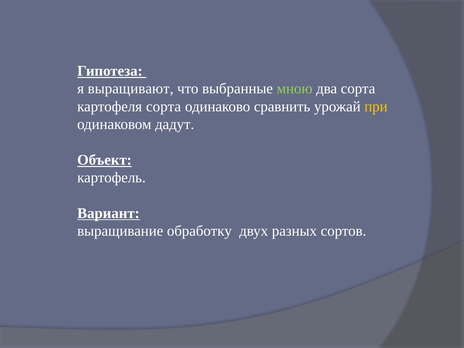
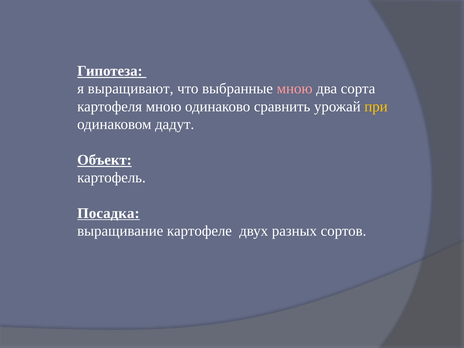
мною at (295, 89) colour: light green -> pink
картофеля сорта: сорта -> мною
Вариант: Вариант -> Посадка
обработку: обработку -> картофеле
